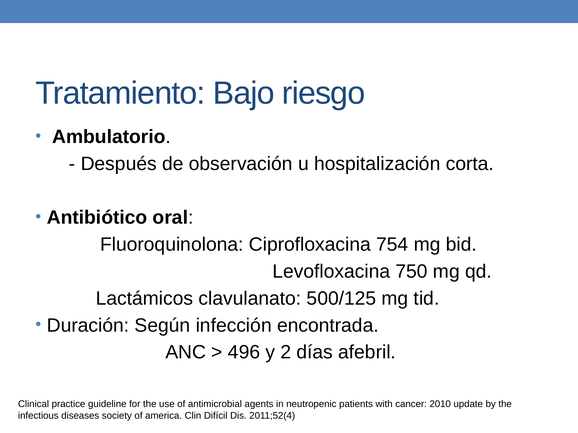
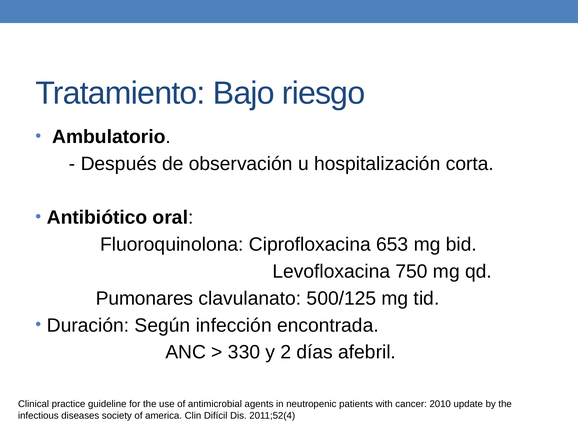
754: 754 -> 653
Lactámicos: Lactámicos -> Pumonares
496: 496 -> 330
